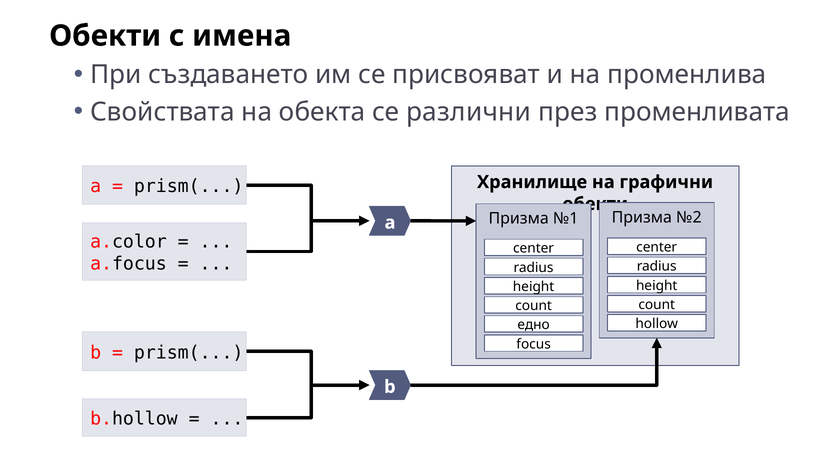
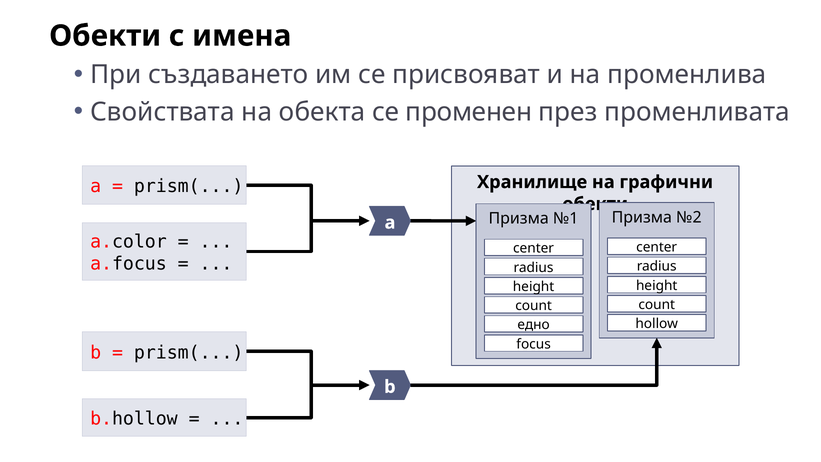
различни: различни -> променен
